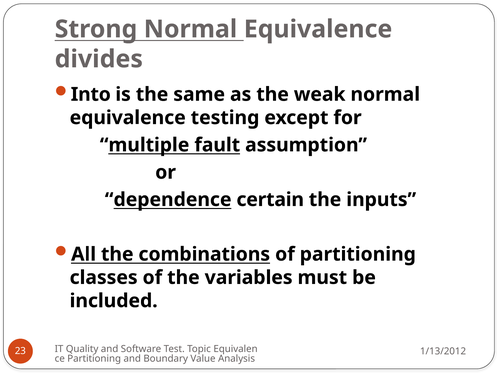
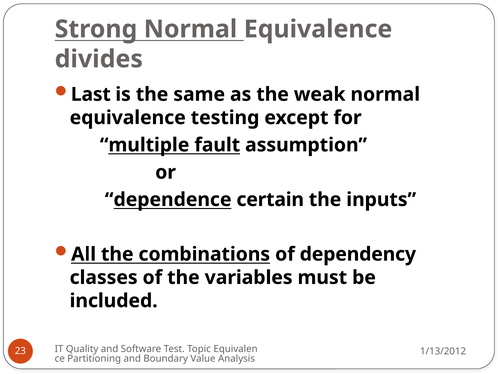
Into: Into -> Last
of partitioning: partitioning -> dependency
